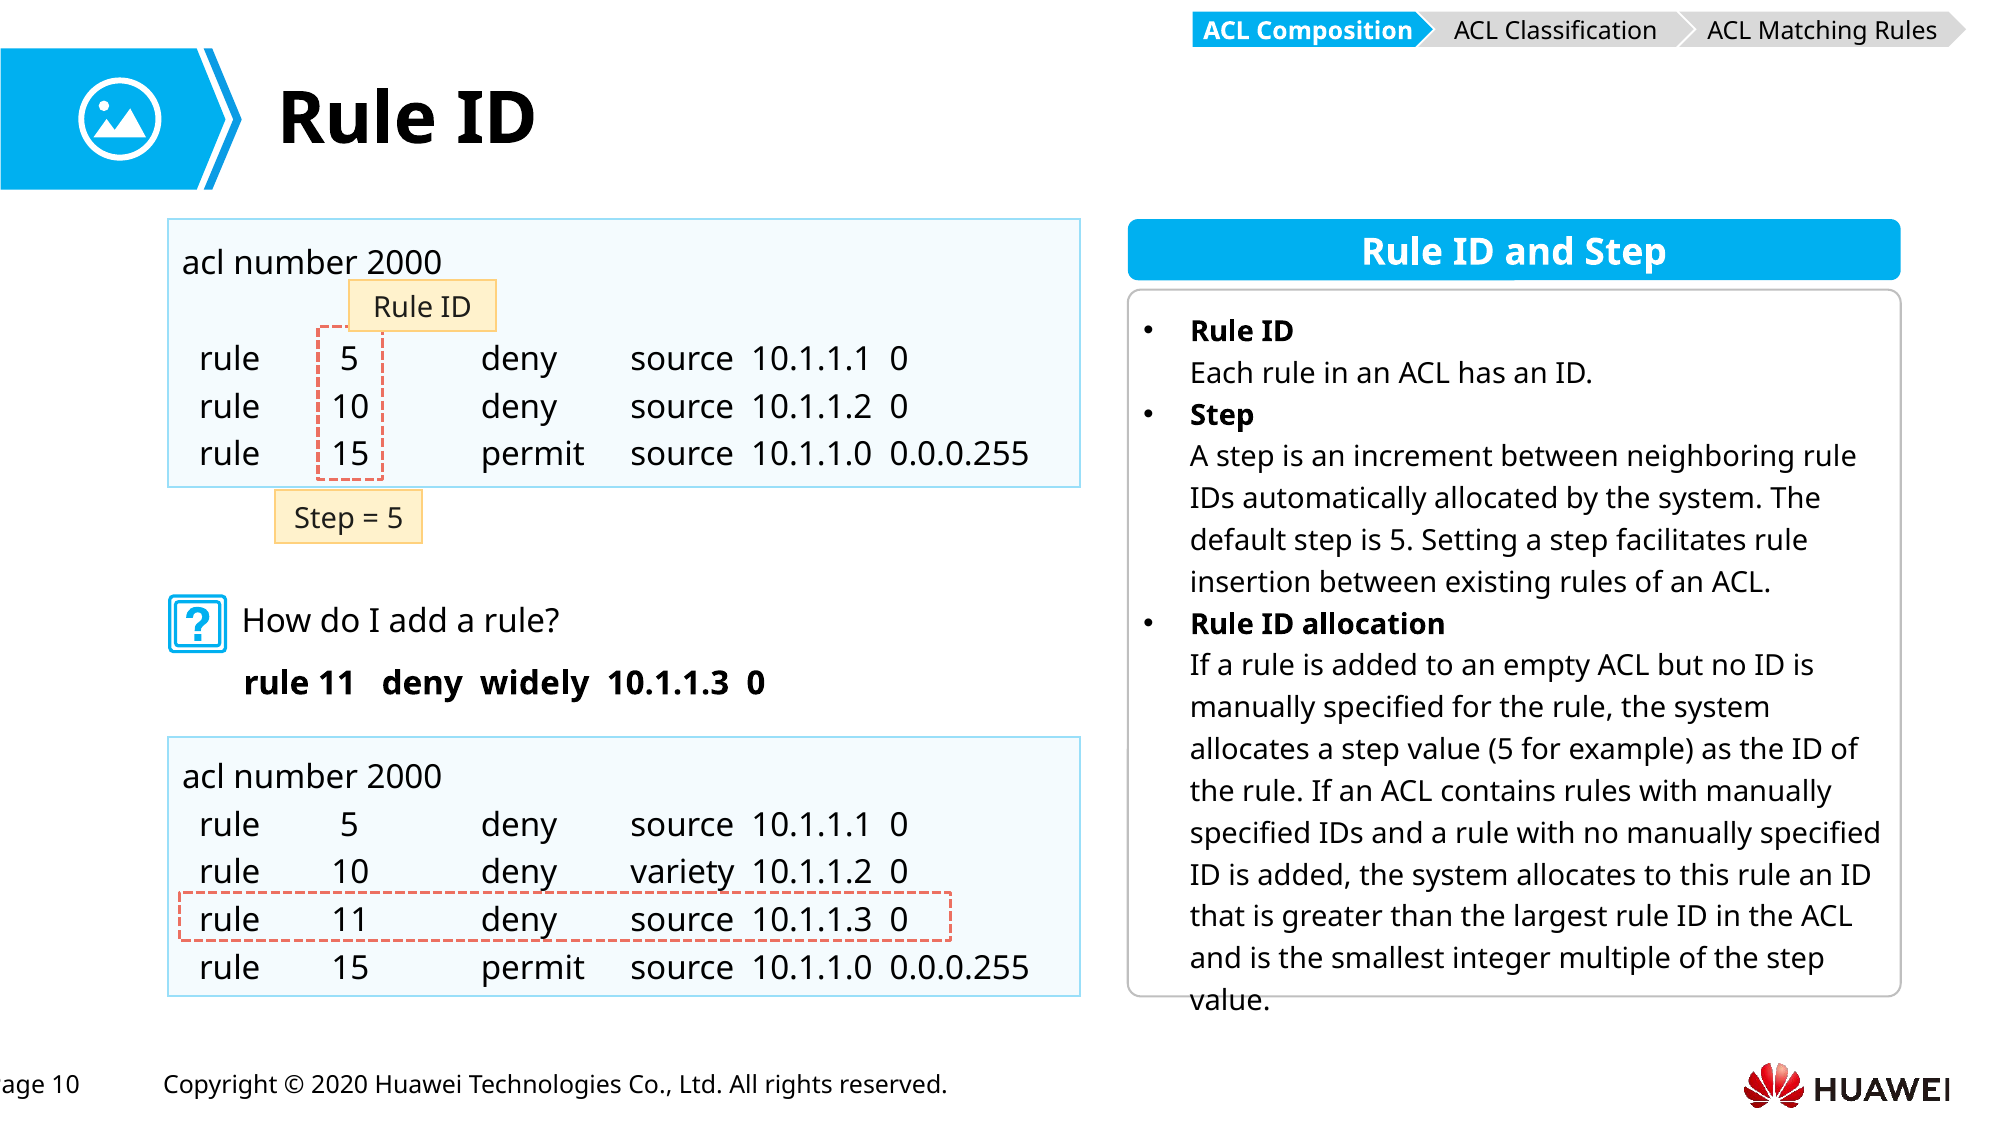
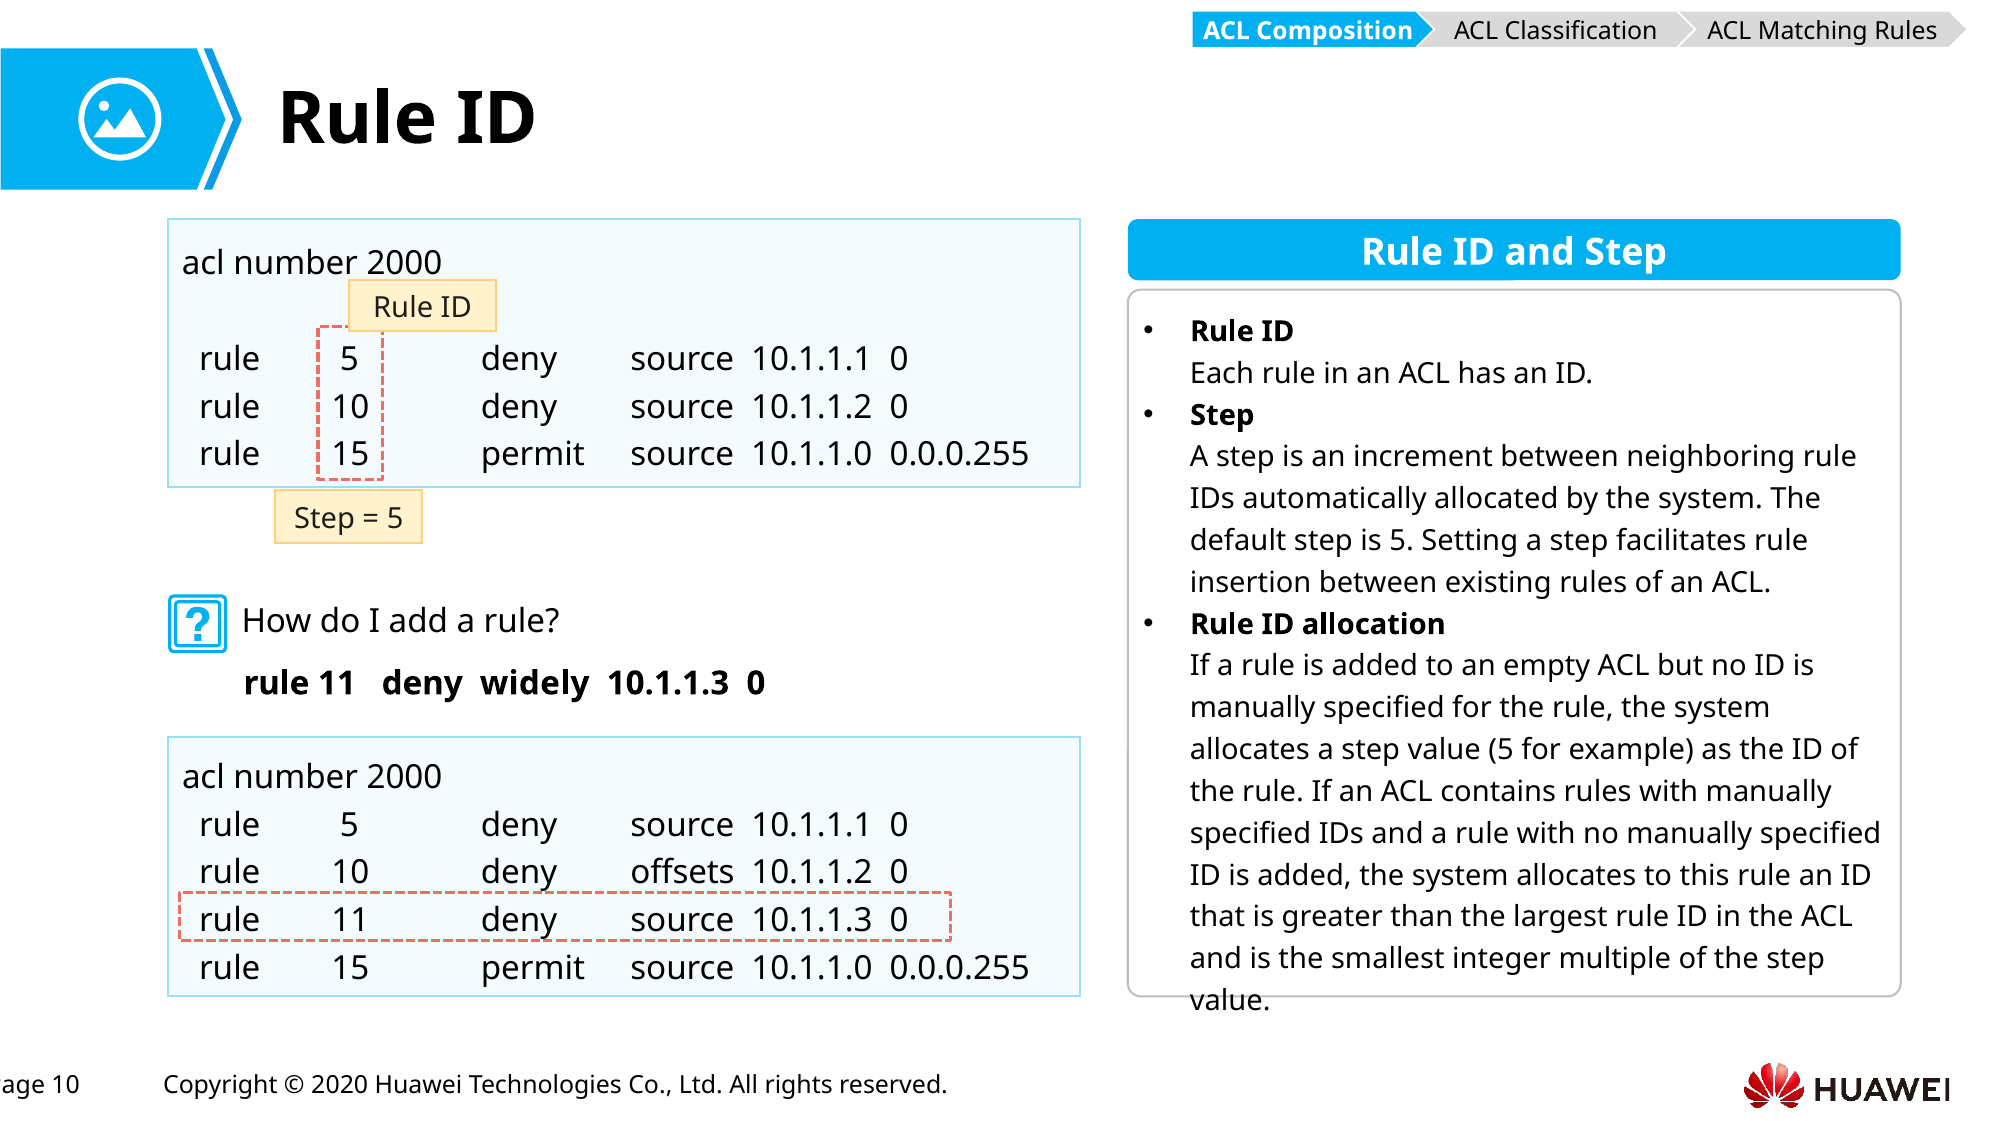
variety: variety -> offsets
